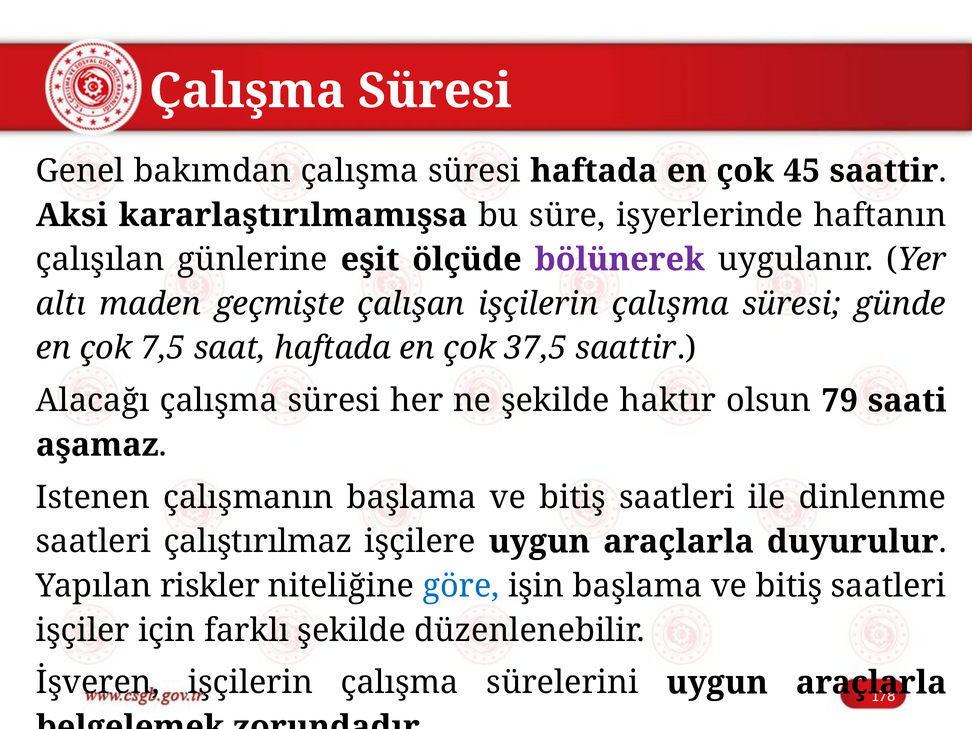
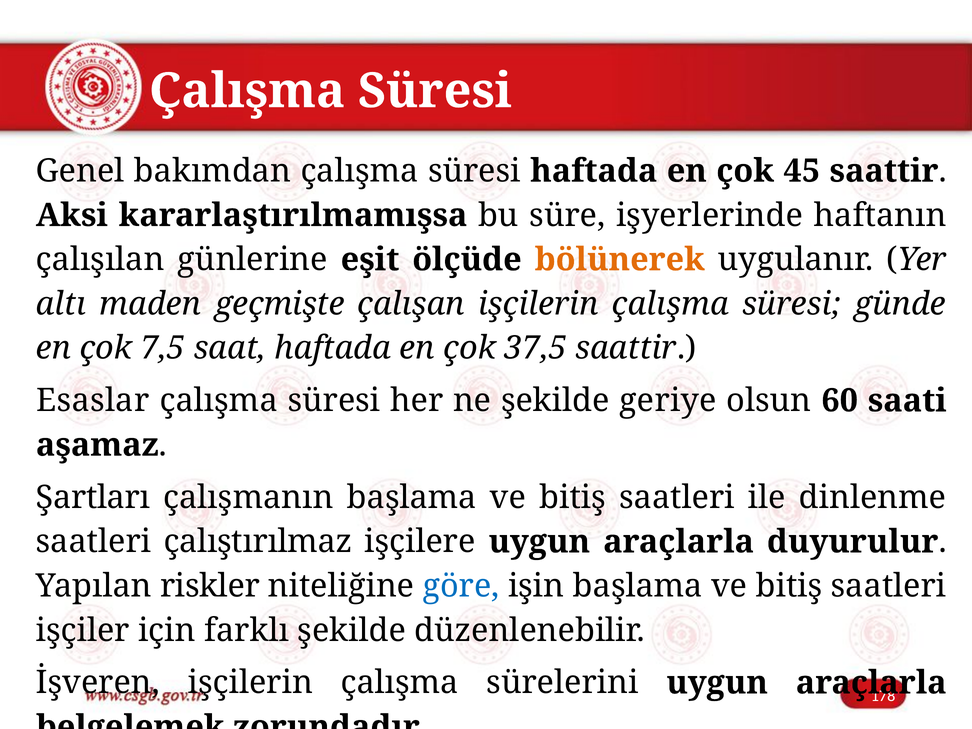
bölünerek colour: purple -> orange
Alacağı: Alacağı -> Esaslar
haktır: haktır -> geriye
79: 79 -> 60
Istenen: Istenen -> Şartları
